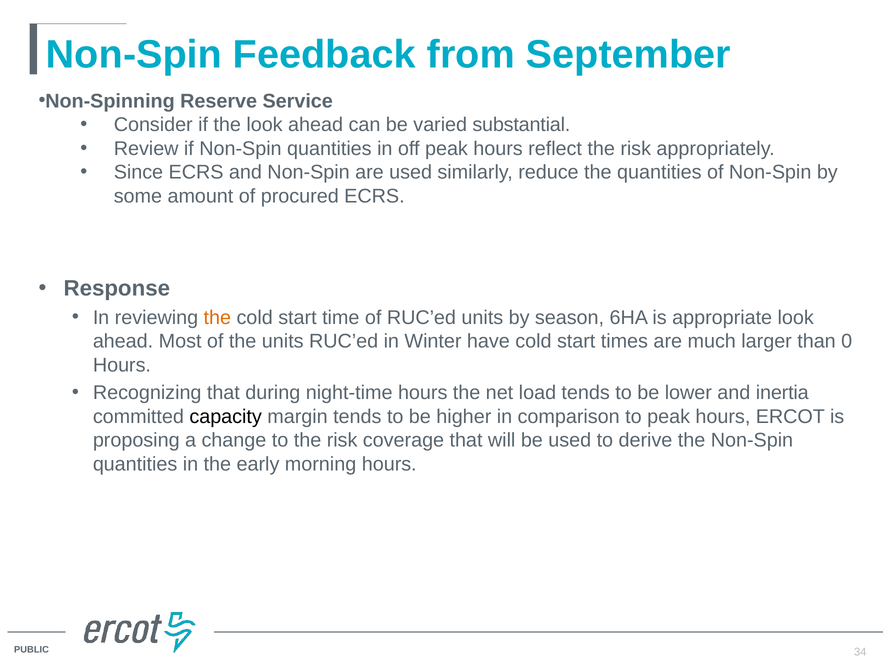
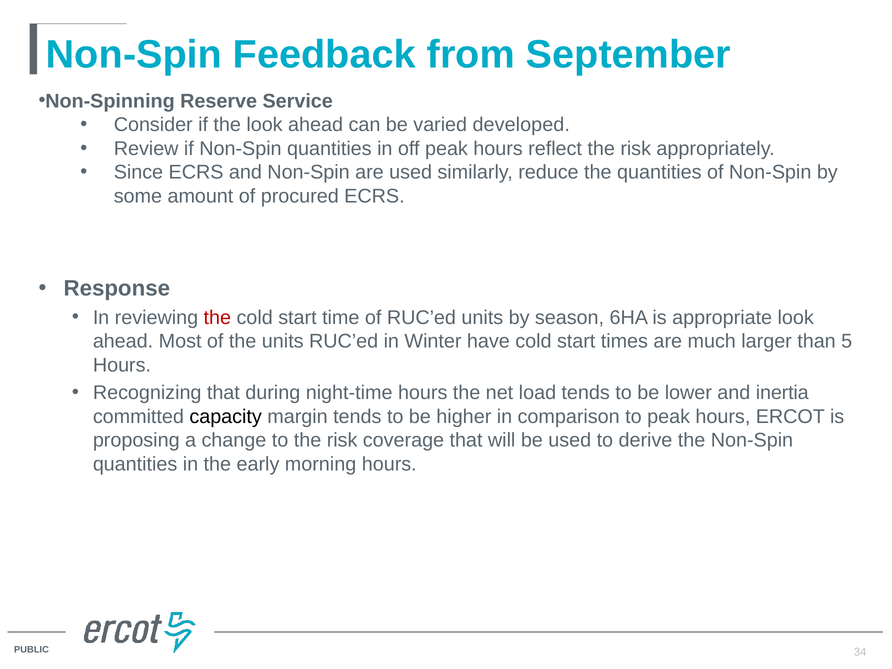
substantial: substantial -> developed
the at (217, 318) colour: orange -> red
0: 0 -> 5
